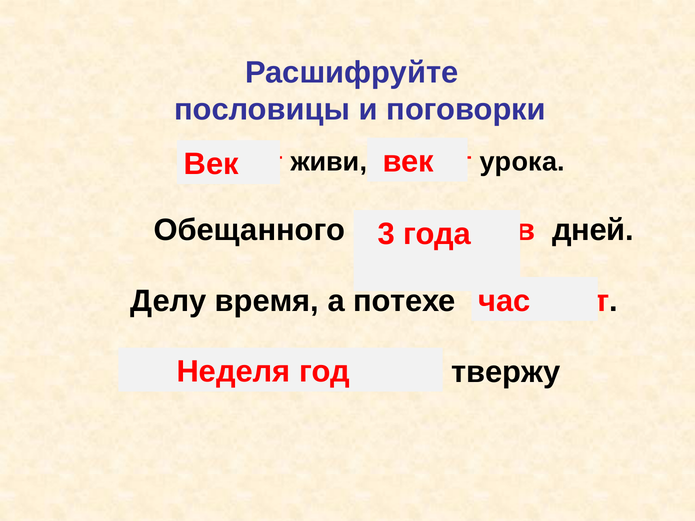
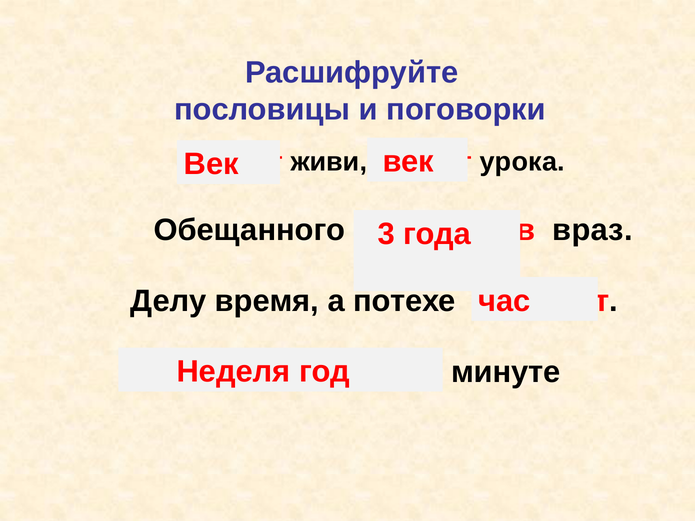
дней at (593, 230): дней -> враз
твержу: твержу -> минуте
